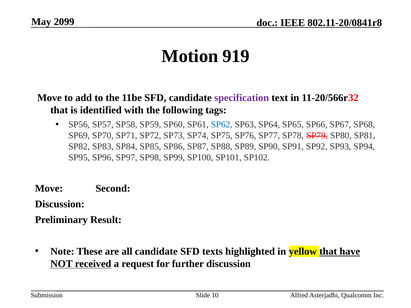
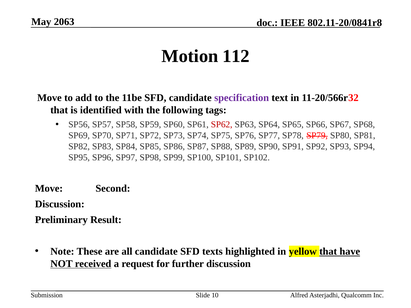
2099: 2099 -> 2063
919: 919 -> 112
SP62 colour: blue -> red
